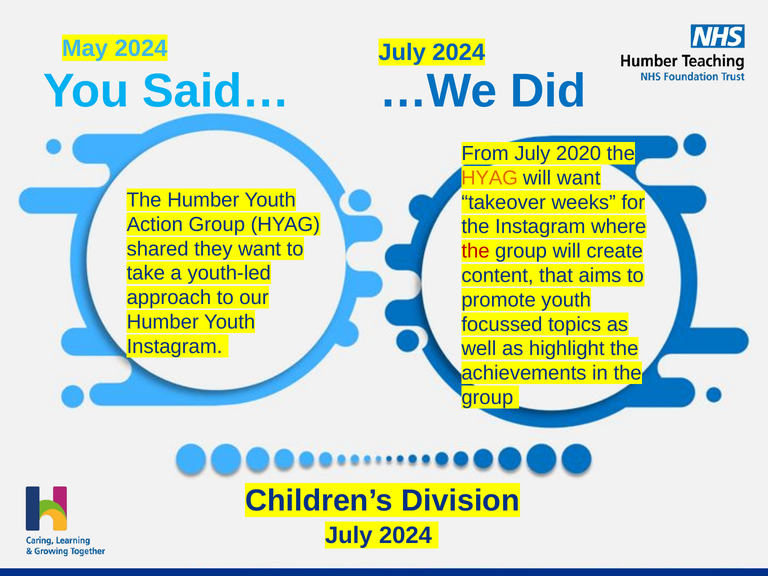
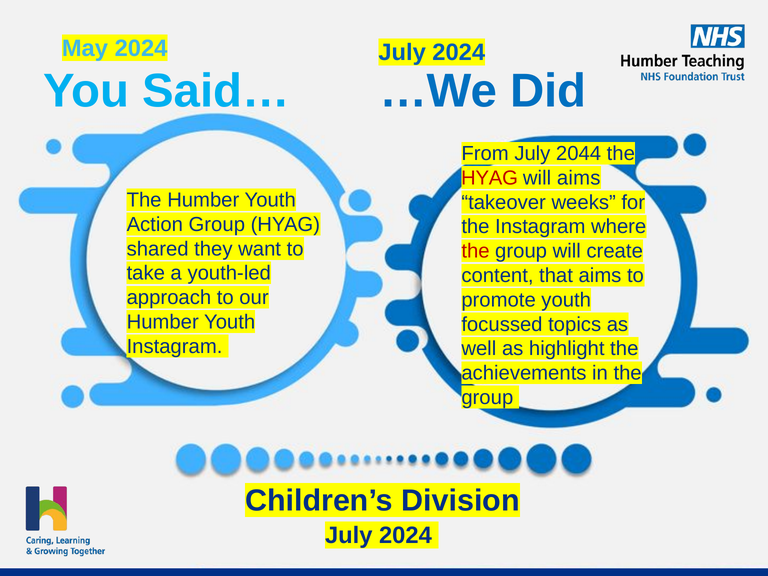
2020: 2020 -> 2044
HYAG at (490, 178) colour: orange -> red
will want: want -> aims
